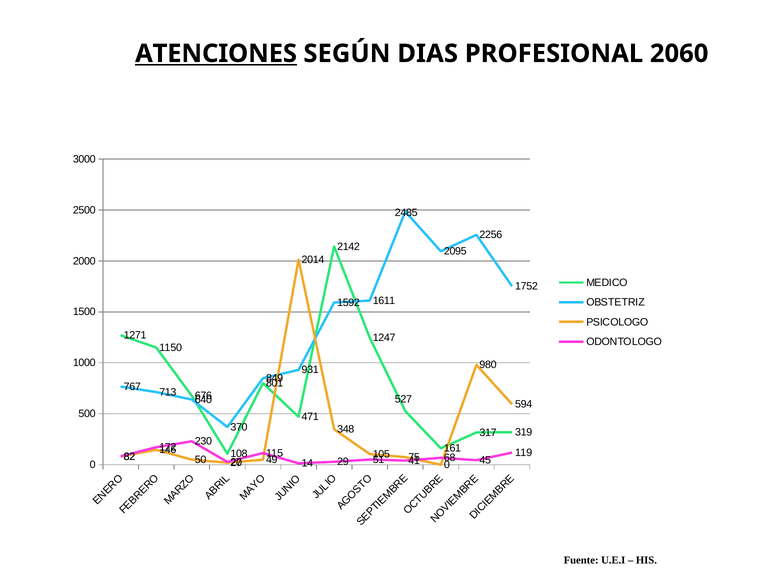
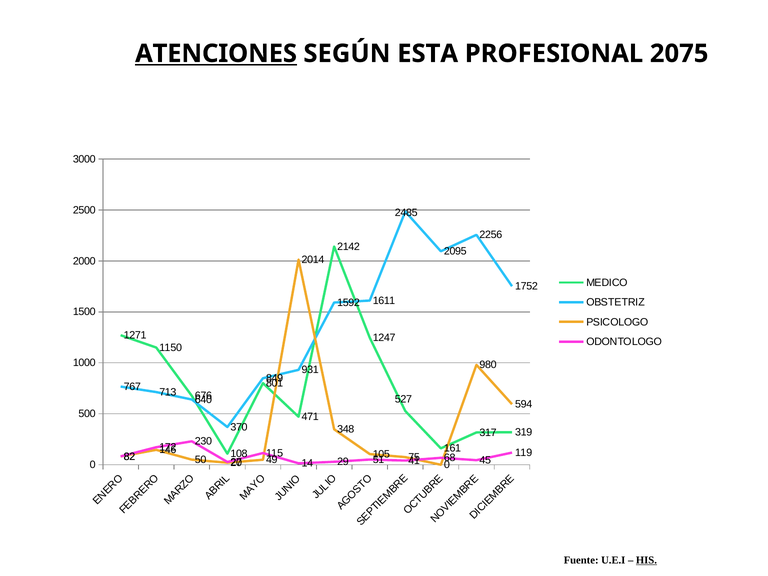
DIAS: DIAS -> ESTA
2060: 2060 -> 2075
HIS underline: none -> present
